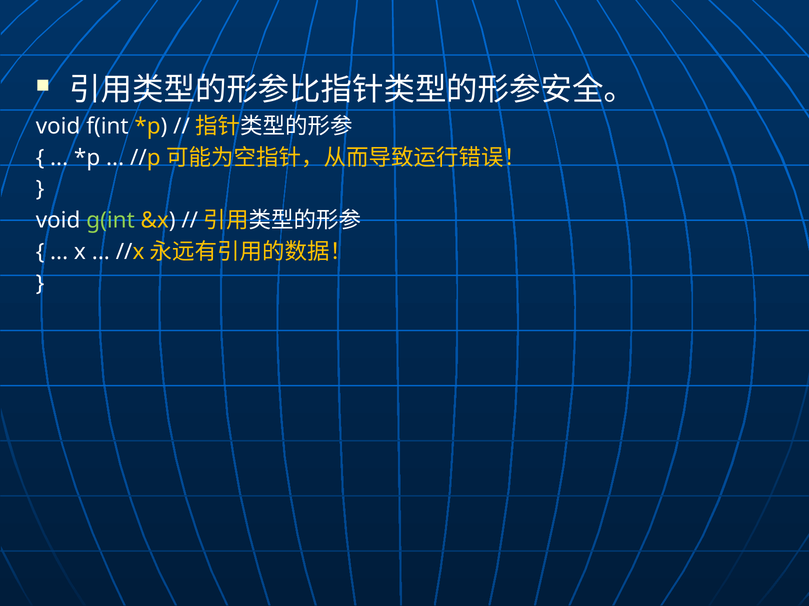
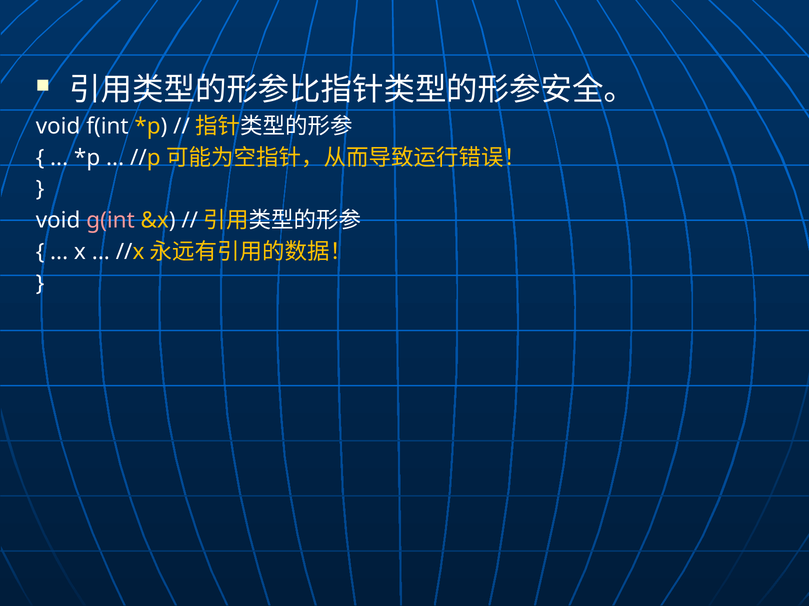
g(int colour: light green -> pink
